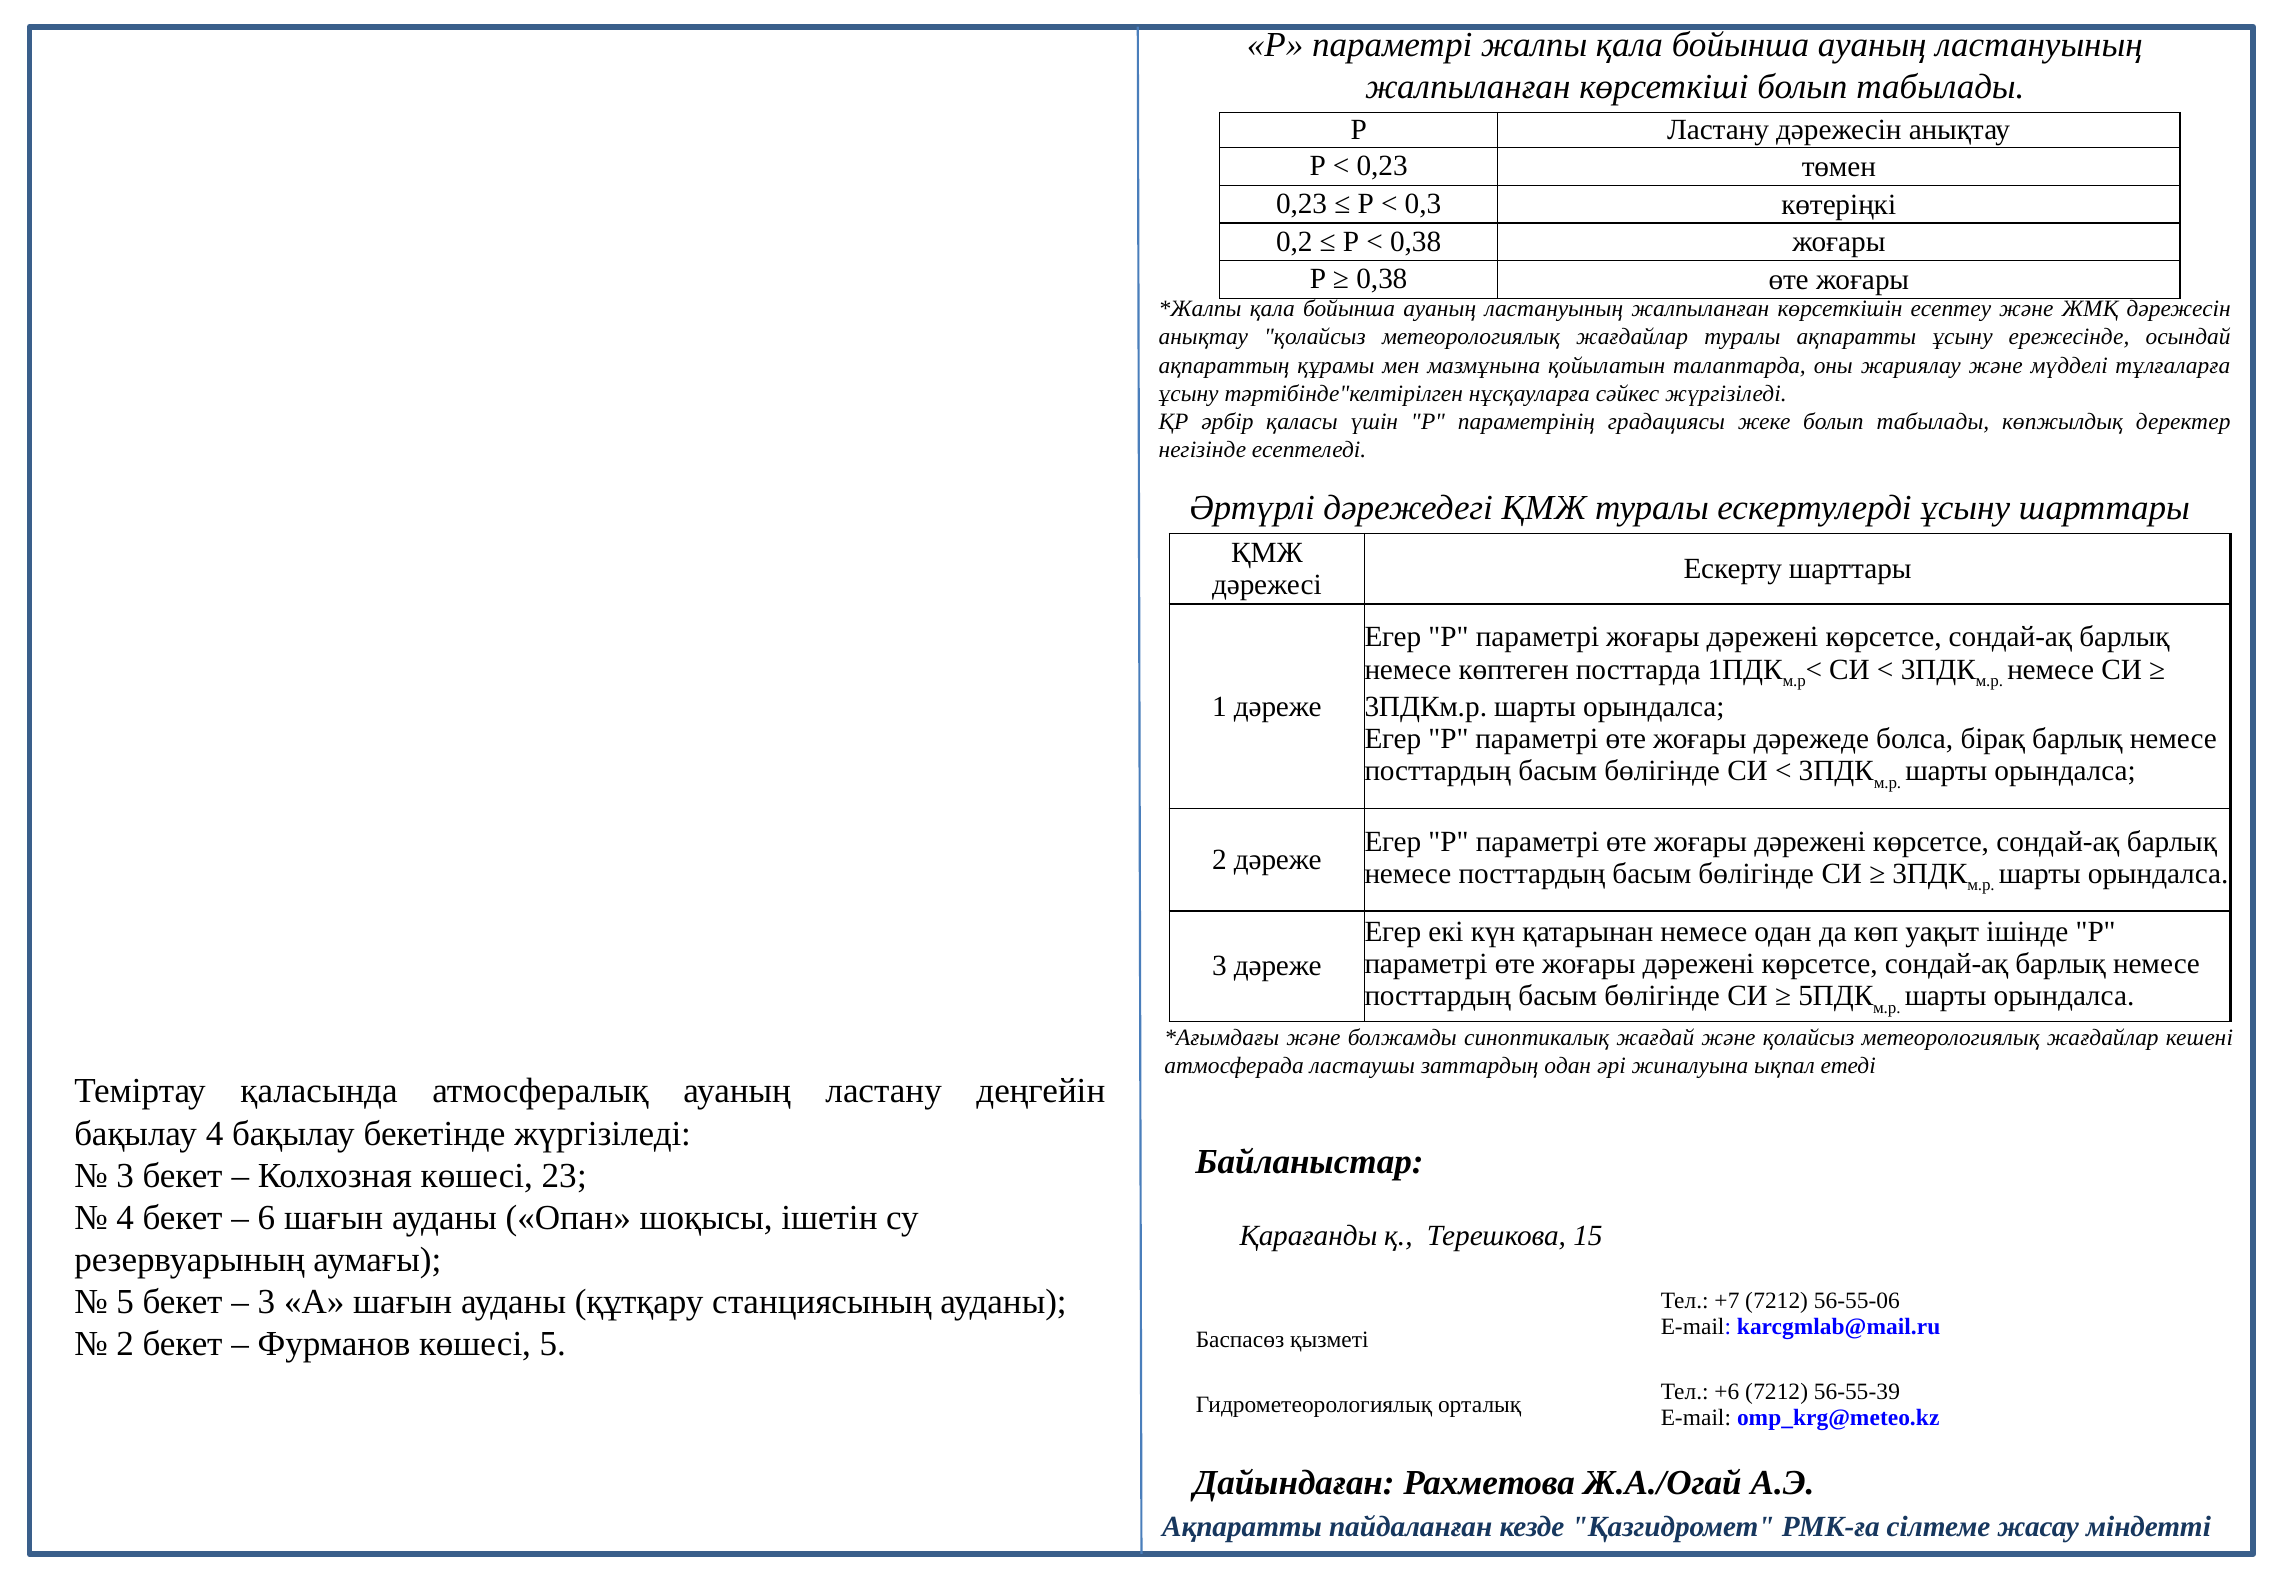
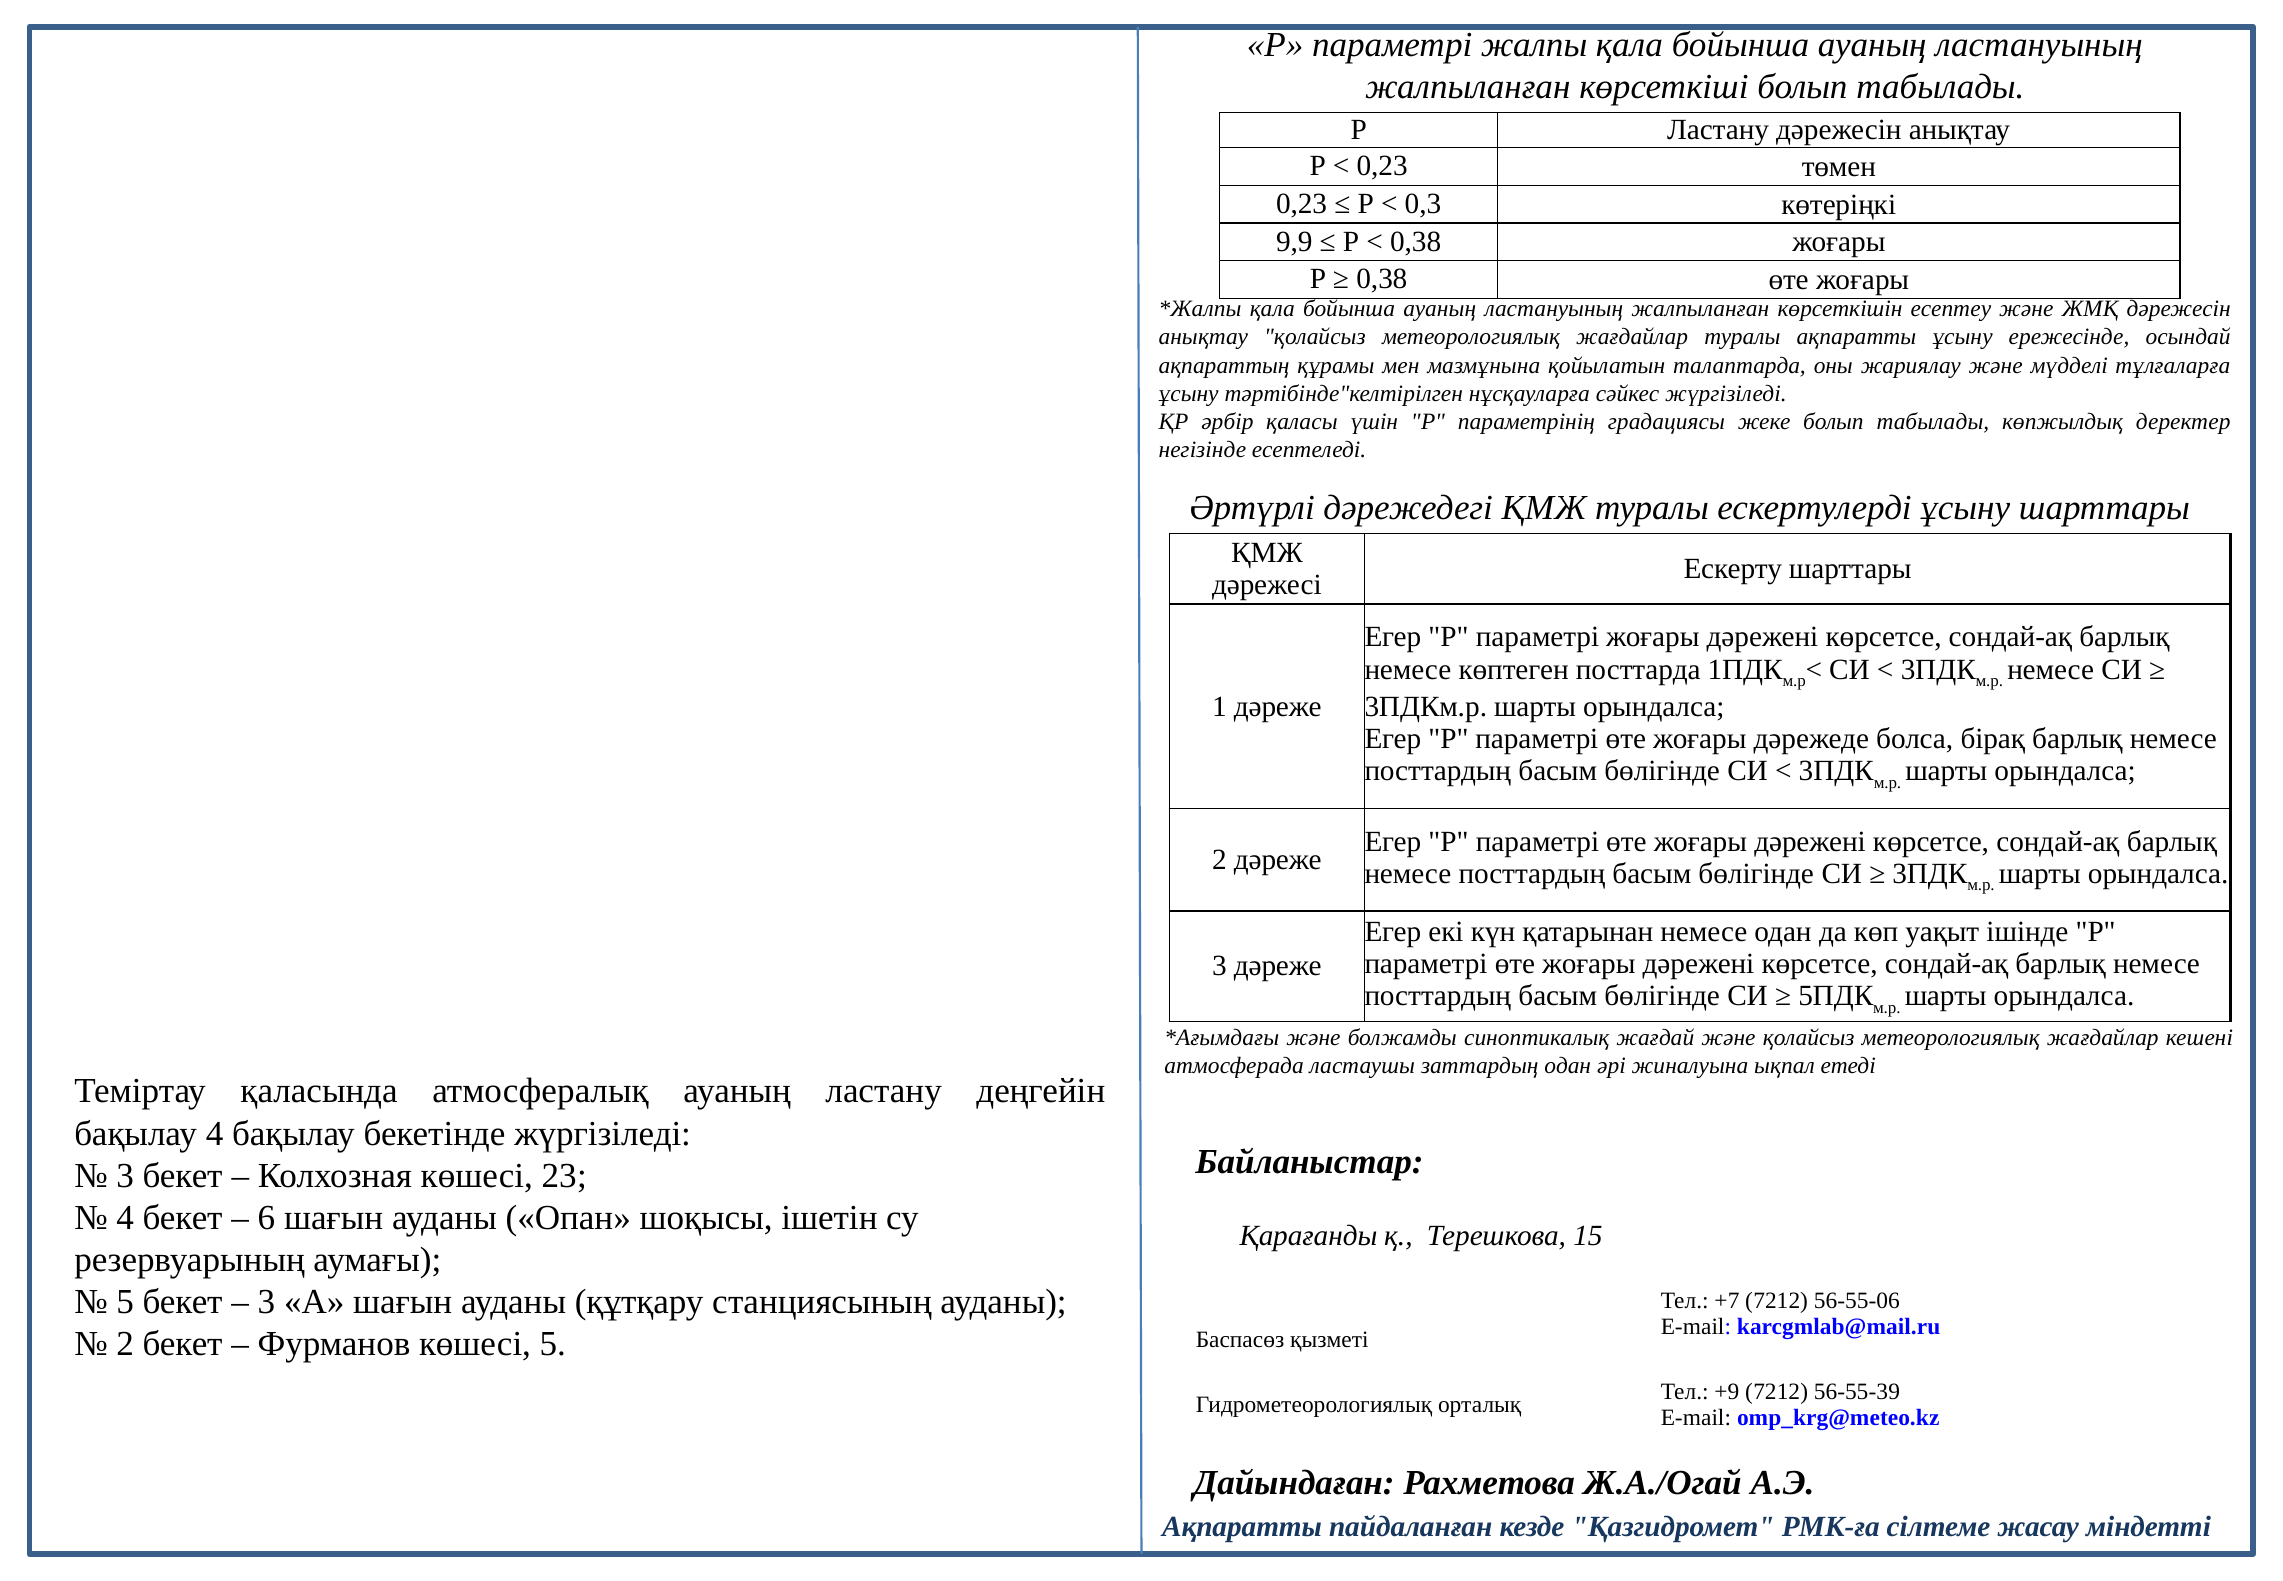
0,2: 0,2 -> 9,9
+6: +6 -> +9
